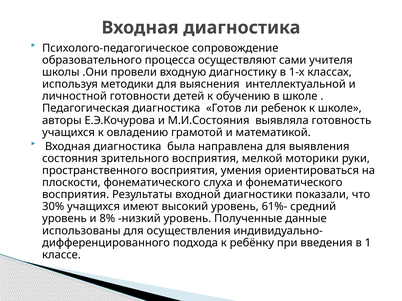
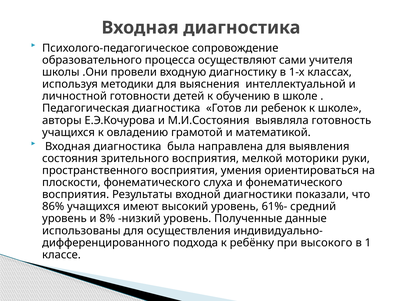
30%: 30% -> 86%
введения: введения -> высокого
